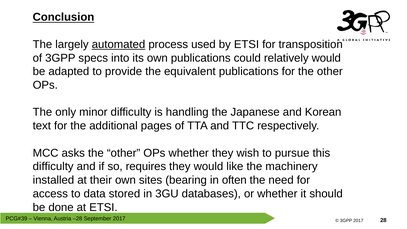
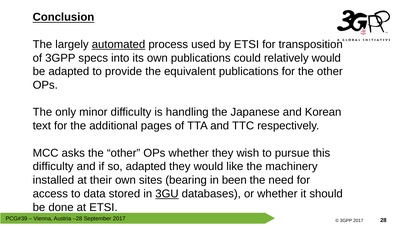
so requires: requires -> adapted
often: often -> been
3GU underline: none -> present
